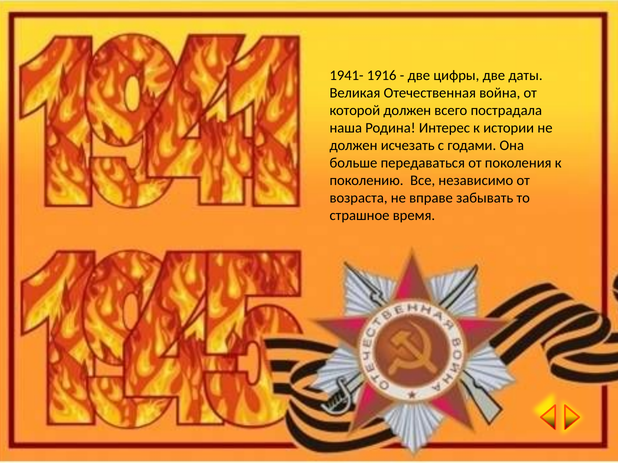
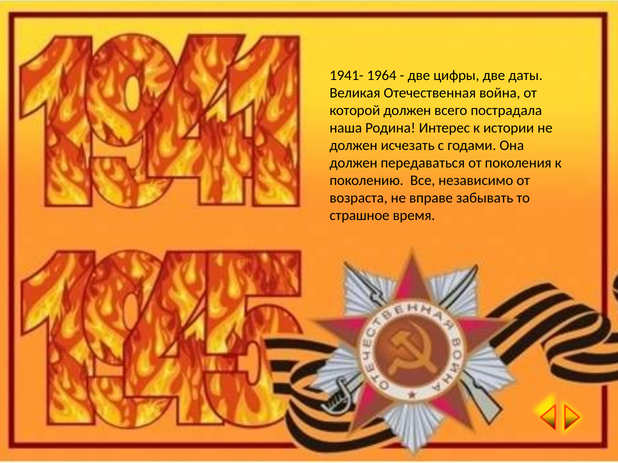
1916: 1916 -> 1964
больше at (353, 163): больше -> должен
